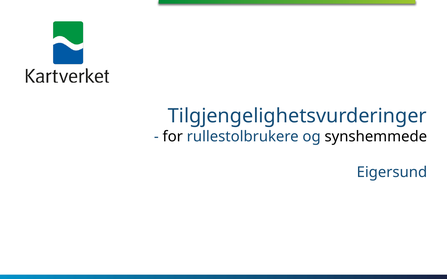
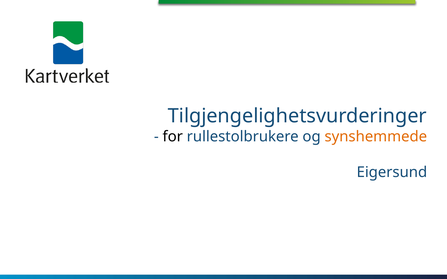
synshemmede colour: black -> orange
